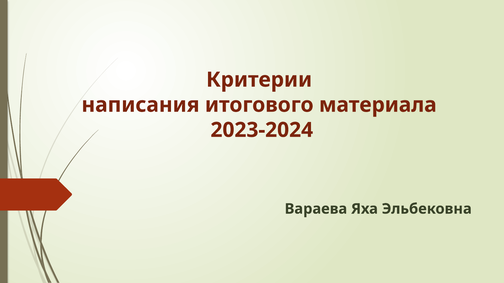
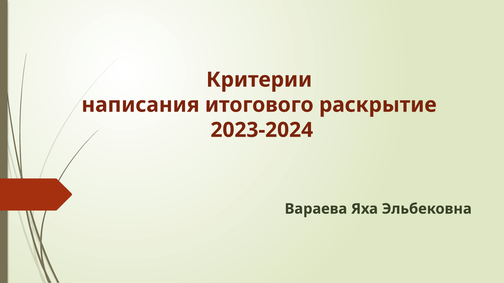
материала: материала -> раскрытие
